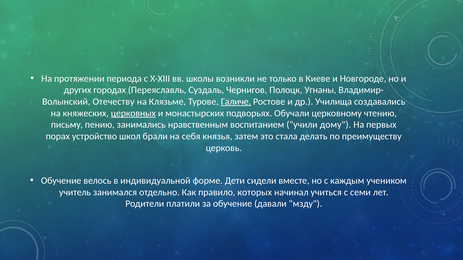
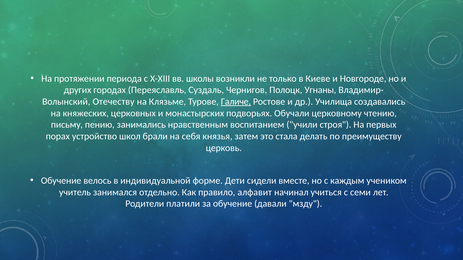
церковных underline: present -> none
дому: дому -> строя
которых: которых -> алфавит
